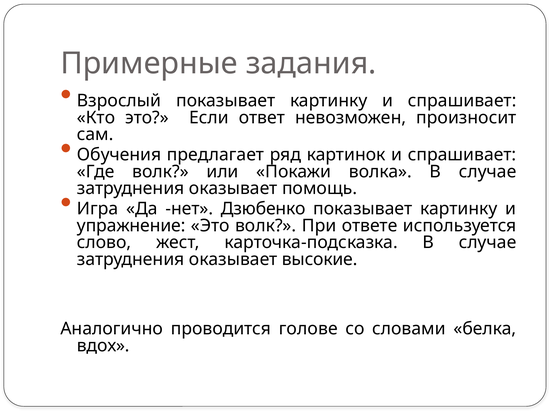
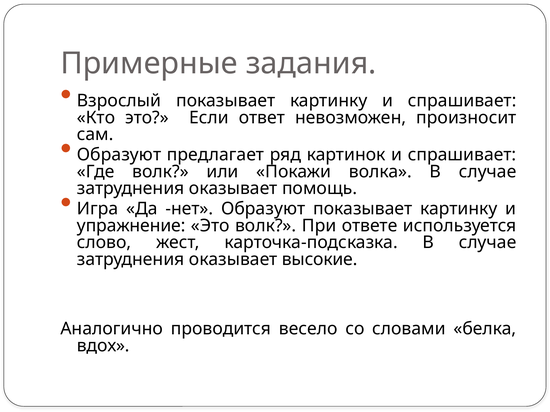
Обучения at (119, 155): Обучения -> Образуют
нет Дзюбенко: Дзюбенко -> Образуют
голове: голове -> весело
